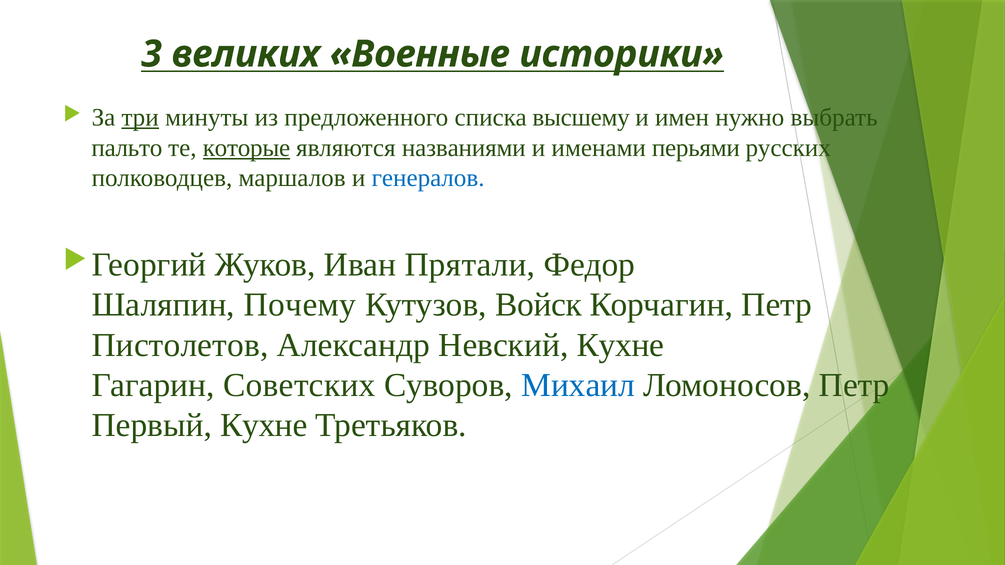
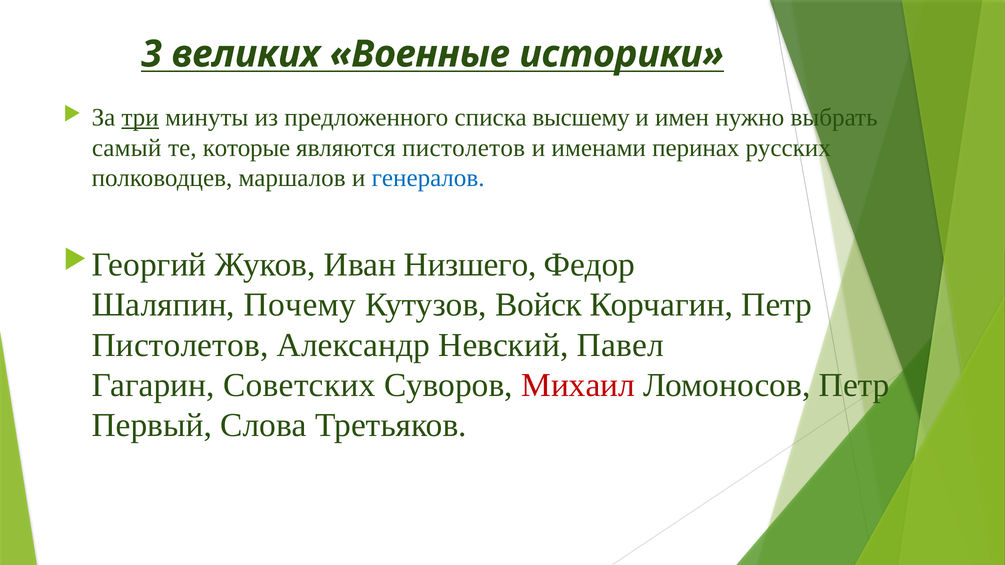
пальто: пальто -> самый
которые underline: present -> none
являются названиями: названиями -> пистолетов
перьями: перьями -> перинах
Прятали: Прятали -> Низшего
Невский Кухне: Кухне -> Павел
Михаил colour: blue -> red
Первый Кухне: Кухне -> Слова
